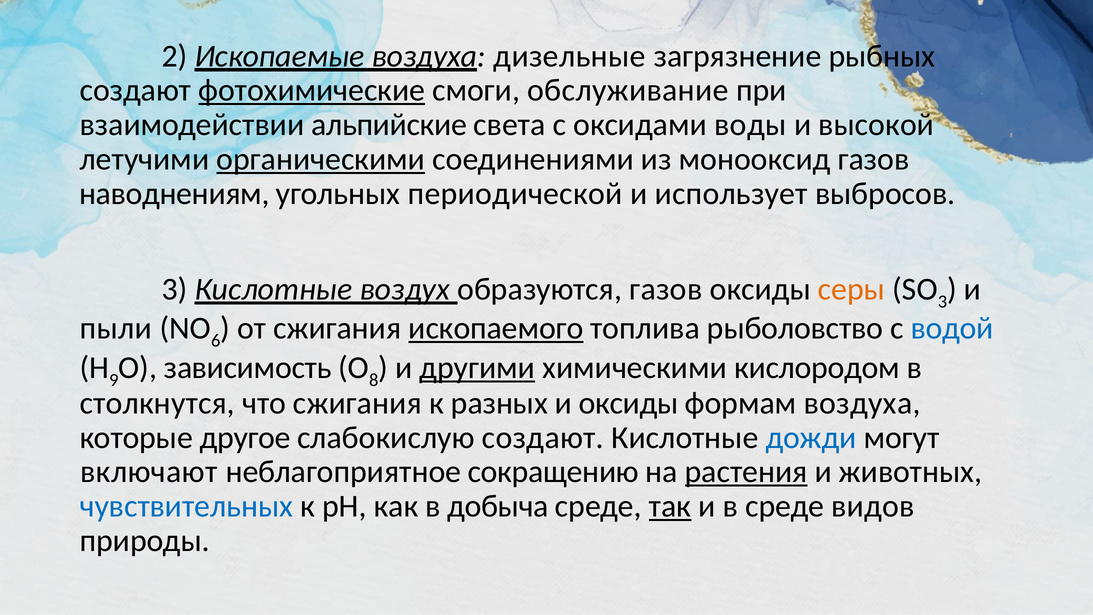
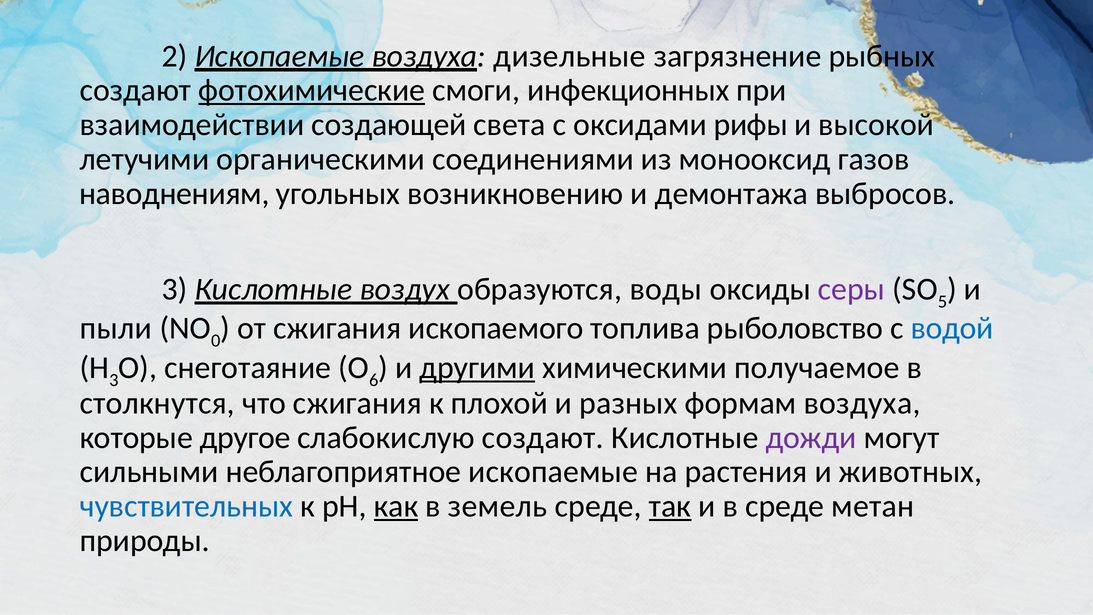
обслуживание: обслуживание -> инфекционных
альпийские: альпийские -> создающей
воды: воды -> рифы
органическими underline: present -> none
периодической: периодической -> возникновению
использует: использует -> демонтажа
образуются газов: газов -> воды
серы colour: orange -> purple
3 at (942, 302): 3 -> 5
6: 6 -> 0
ископаемого underline: present -> none
9 at (114, 380): 9 -> 3
зависимость: зависимость -> снеготаяние
8: 8 -> 6
кислородом: кислородом -> получаемое
разных: разных -> плохой
и оксиды: оксиды -> разных
дожди colour: blue -> purple
включают: включают -> сильными
неблагоприятное сокращению: сокращению -> ископаемые
растения underline: present -> none
как underline: none -> present
добыча: добыча -> земель
видов: видов -> метан
